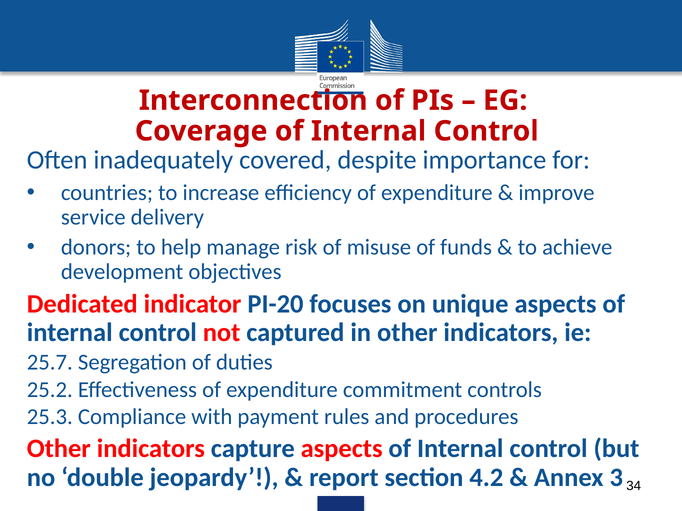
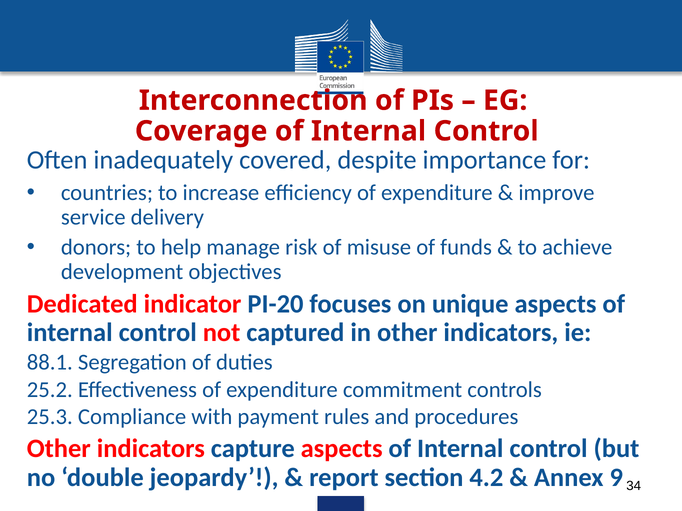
25.7: 25.7 -> 88.1
3: 3 -> 9
